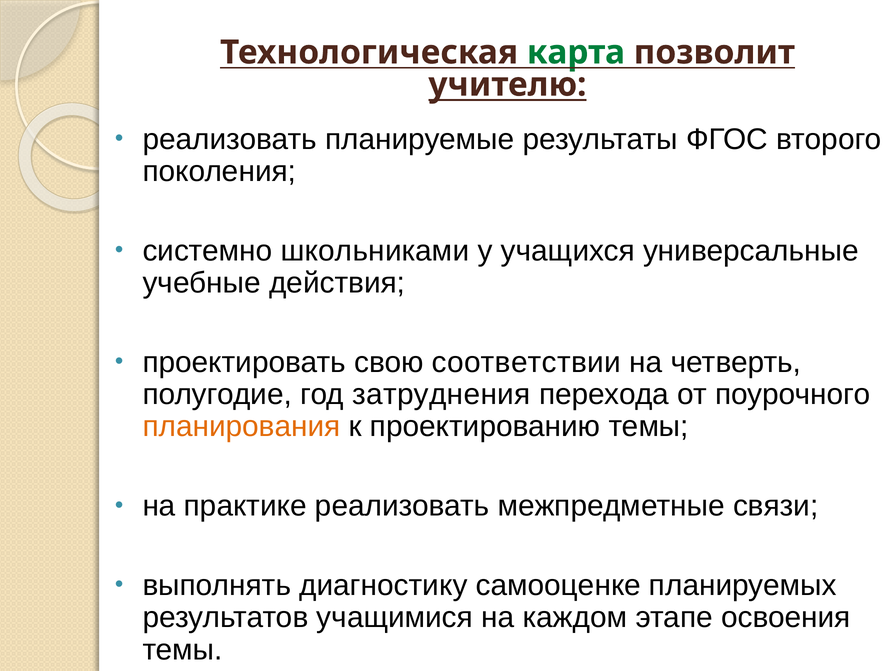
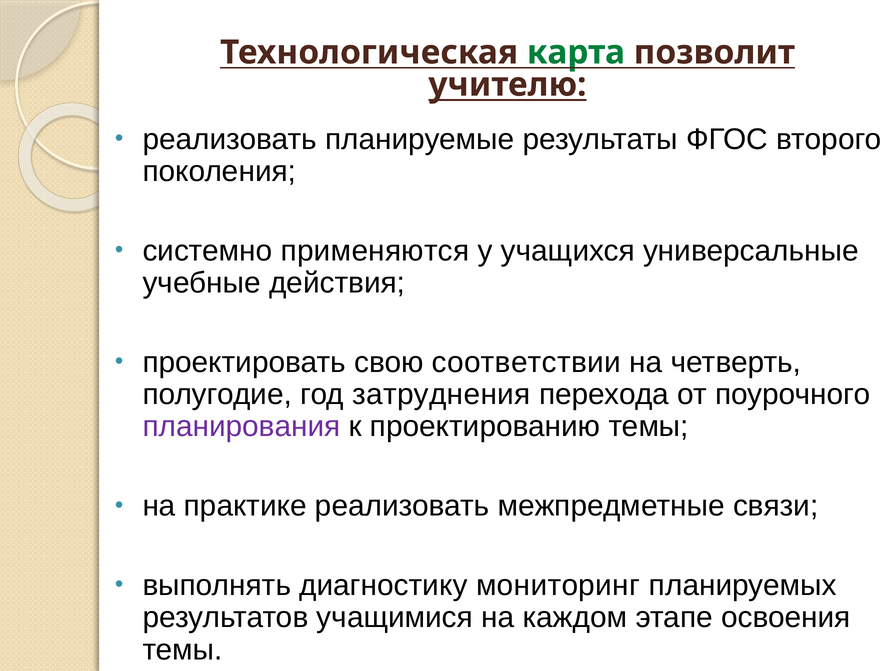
школьниками: школьниками -> применяются
планирования colour: orange -> purple
самооценке: самооценке -> мониторинг
